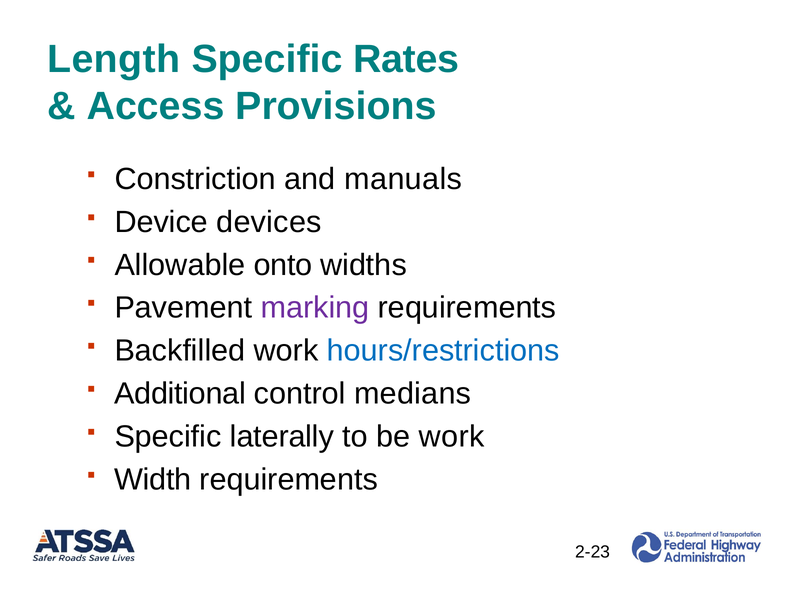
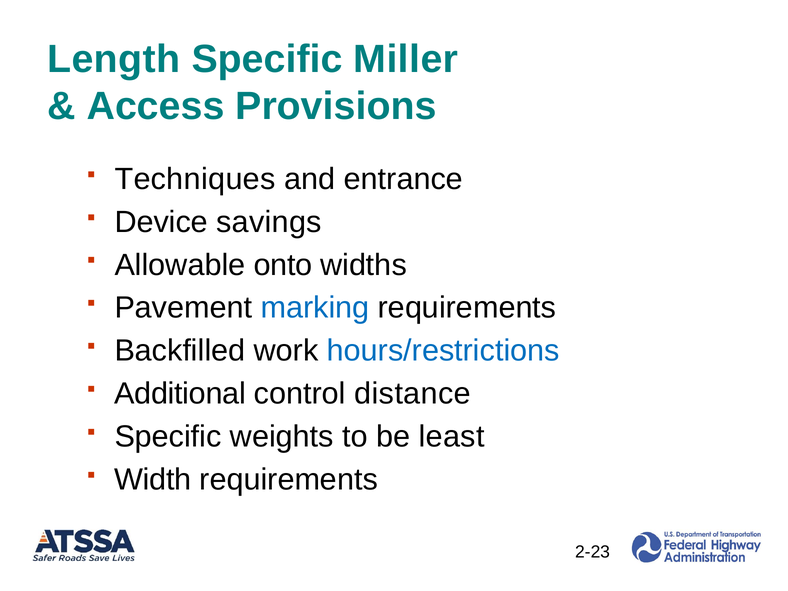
Rates: Rates -> Miller
Constriction: Constriction -> Techniques
manuals: manuals -> entrance
devices: devices -> savings
marking colour: purple -> blue
medians: medians -> distance
laterally: laterally -> weights
be work: work -> least
